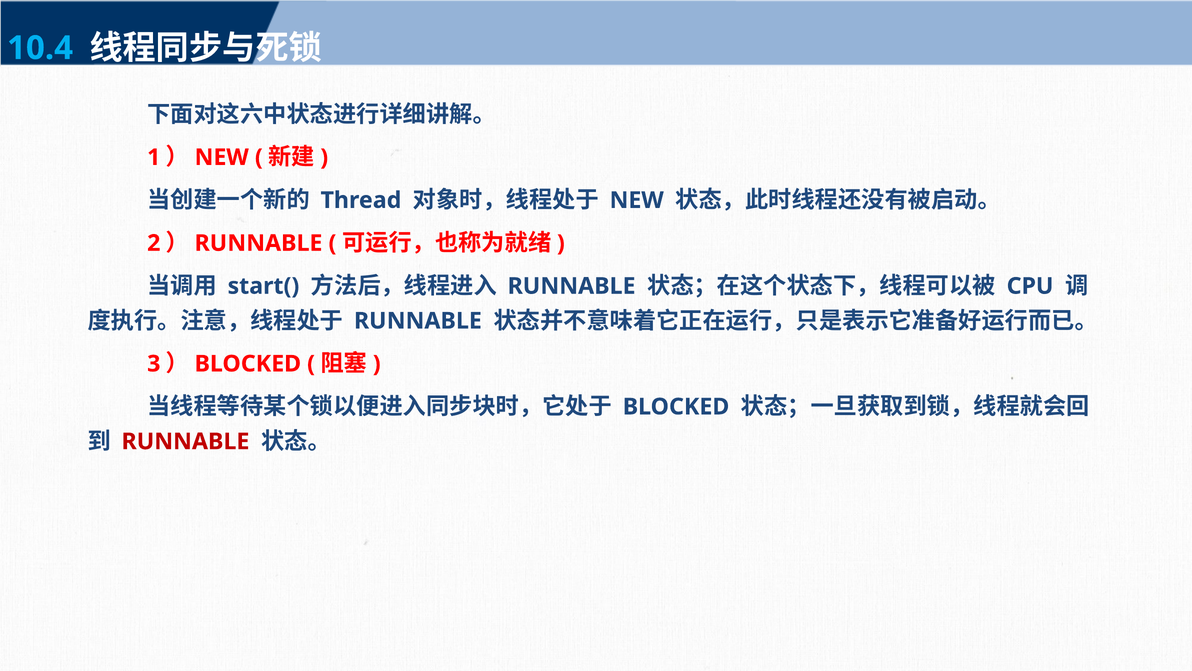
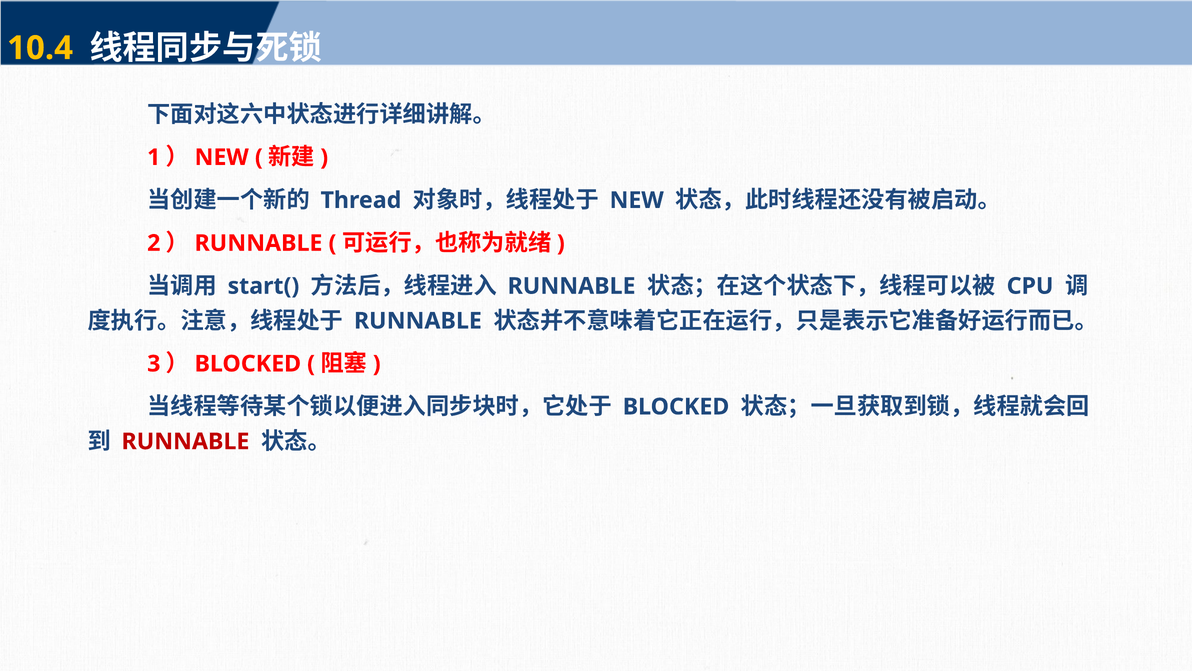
10.4 colour: light blue -> yellow
